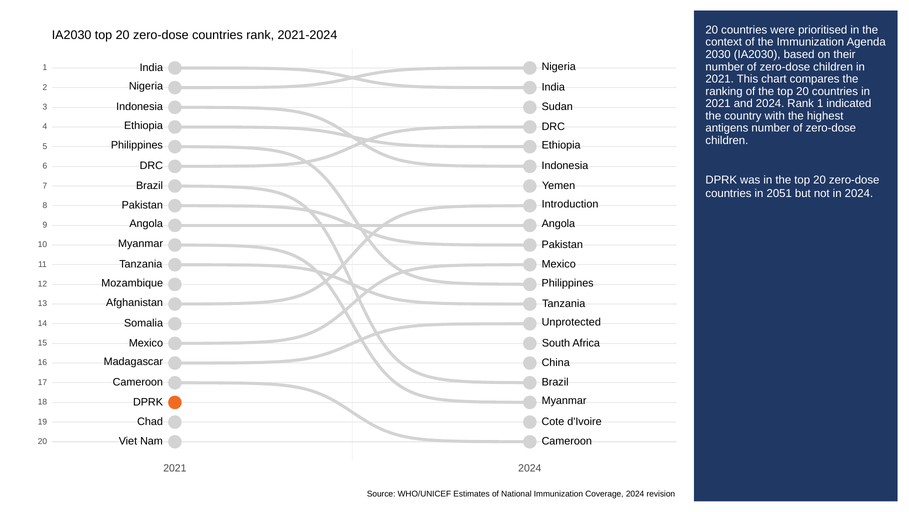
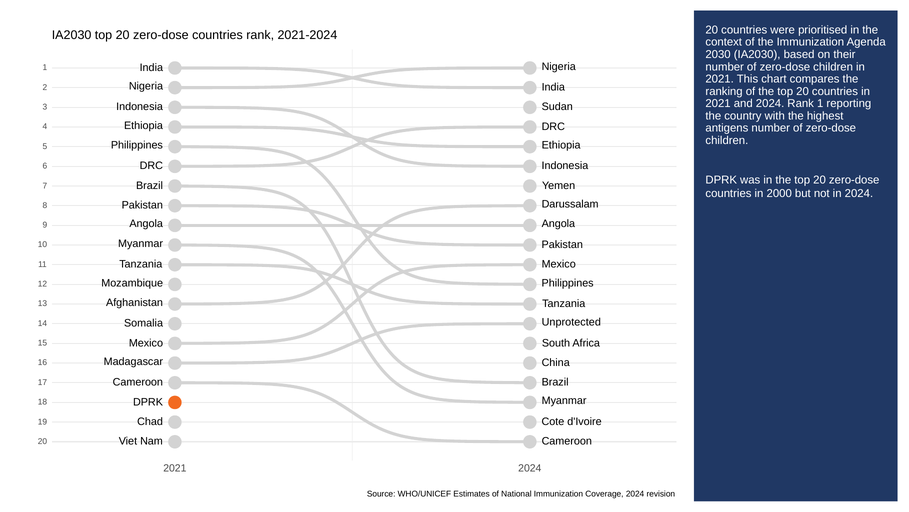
indicated: indicated -> reporting
2051: 2051 -> 2000
Introduction: Introduction -> Darussalam
